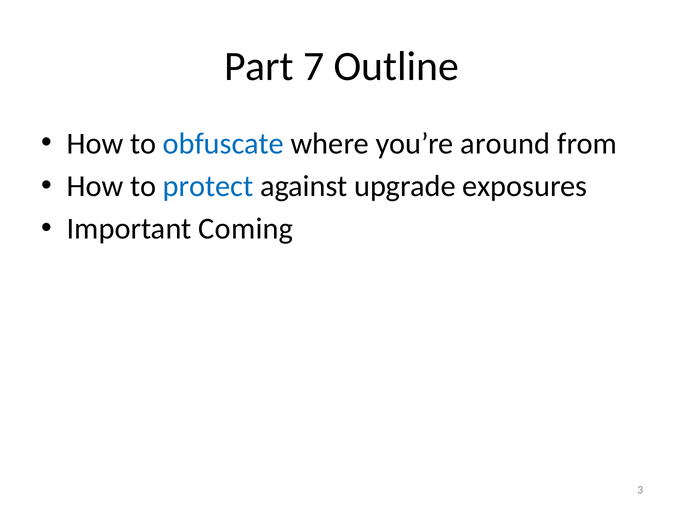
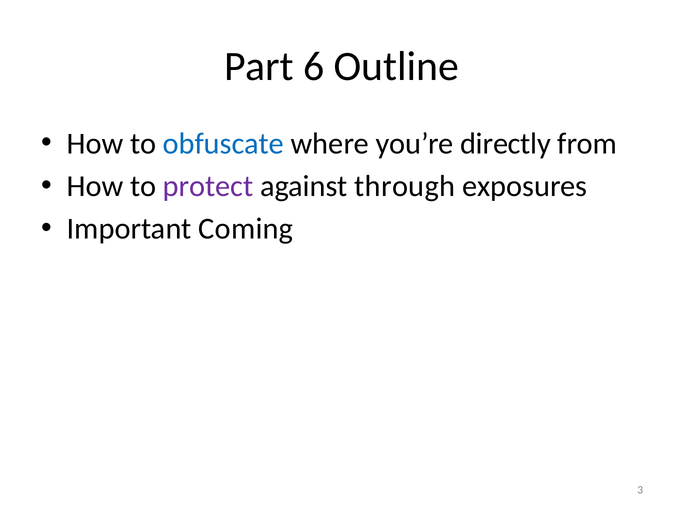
7: 7 -> 6
around: around -> directly
protect colour: blue -> purple
upgrade: upgrade -> through
